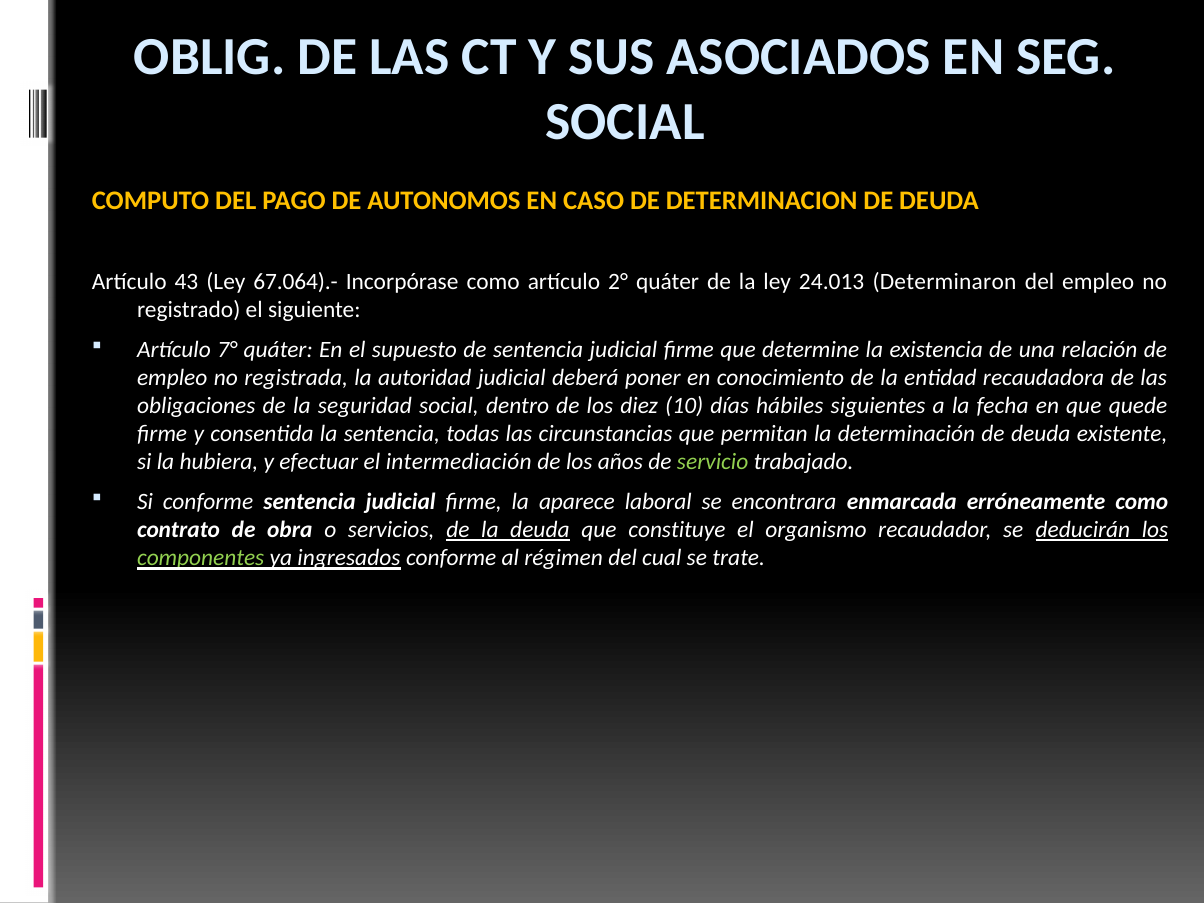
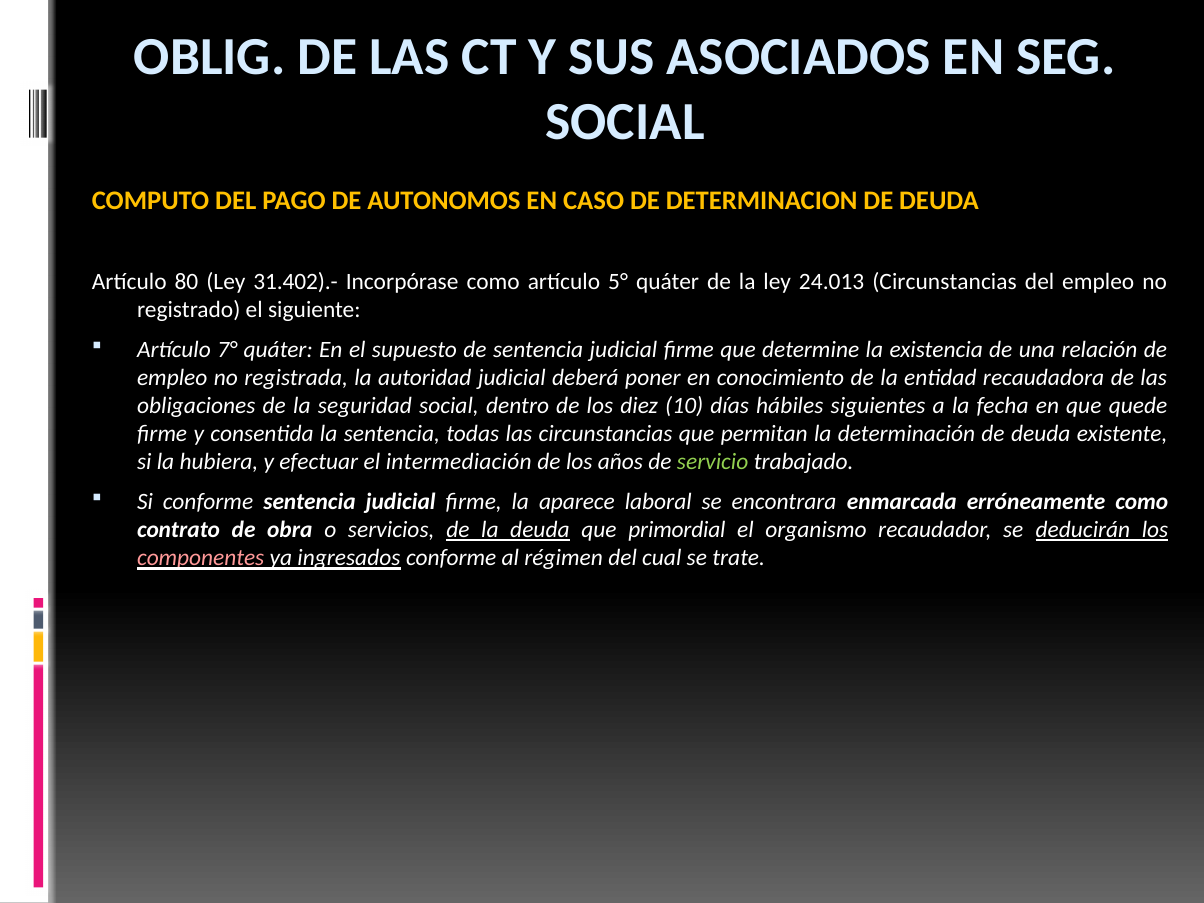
43: 43 -> 80
67.064).-: 67.064).- -> 31.402).-
2°: 2° -> 5°
24.013 Determinaron: Determinaron -> Circunstancias
constituye: constituye -> primordial
componentes colour: light green -> pink
